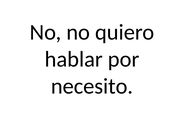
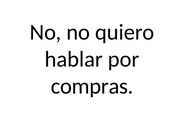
necesito: necesito -> compras
